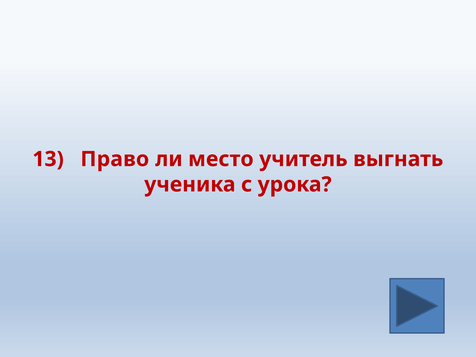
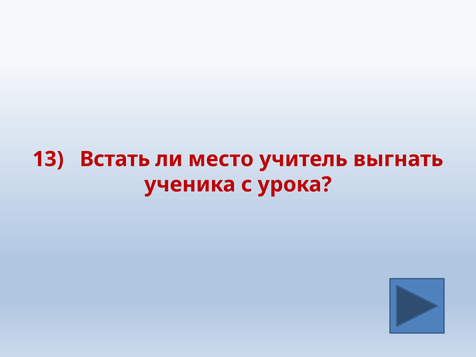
Право: Право -> Встать
